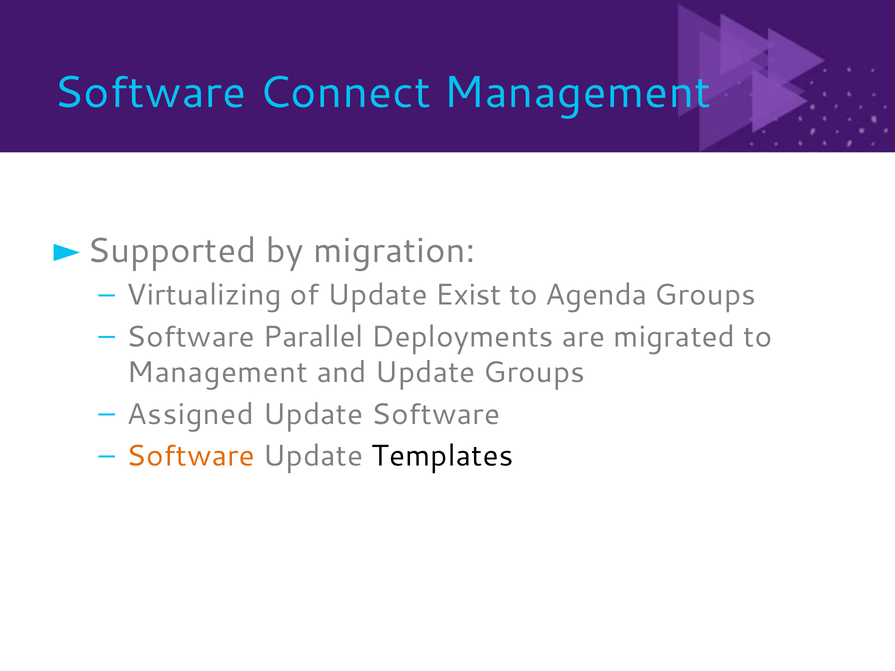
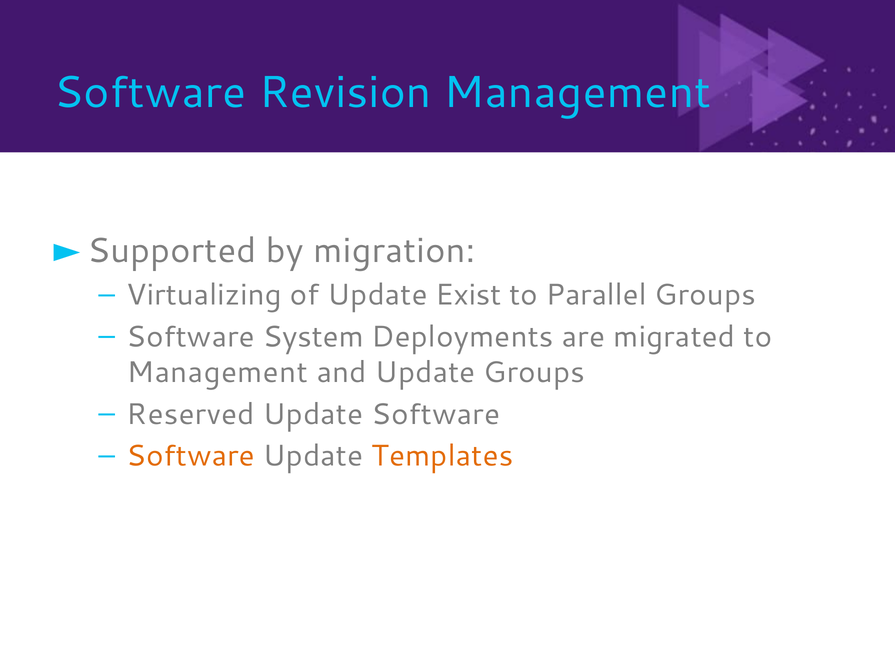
Connect: Connect -> Revision
Agenda: Agenda -> Parallel
Parallel: Parallel -> System
Assigned: Assigned -> Reserved
Templates colour: black -> orange
